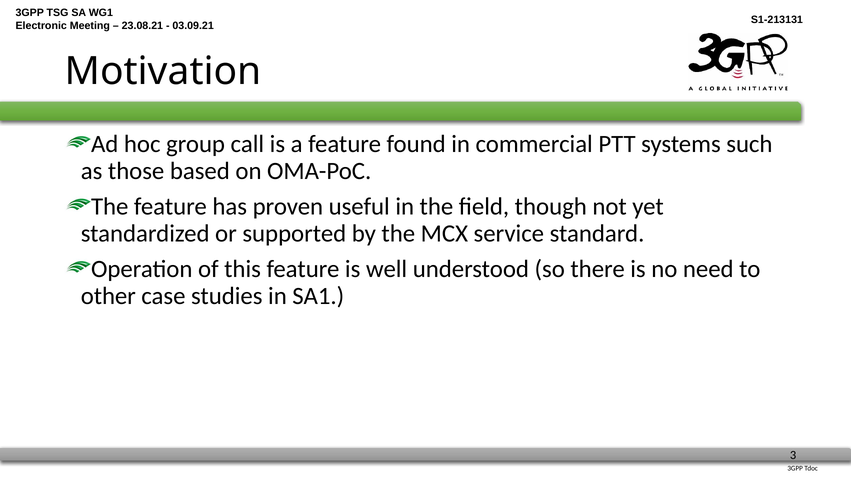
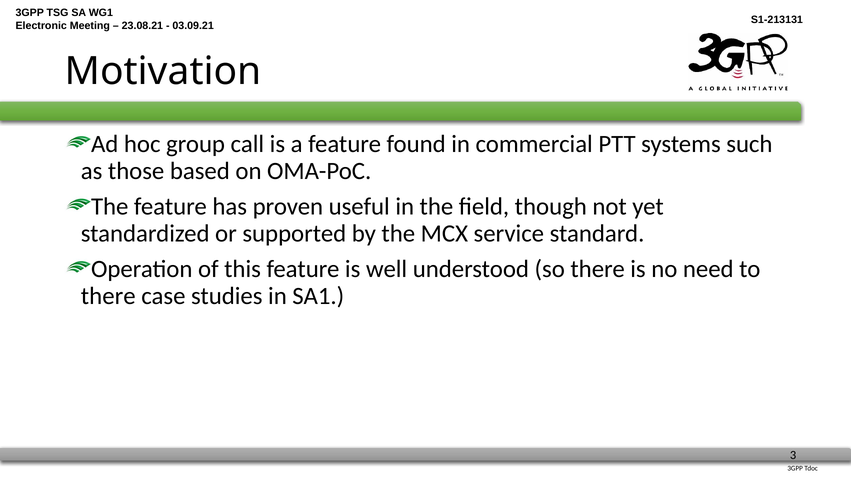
other at (108, 296): other -> there
